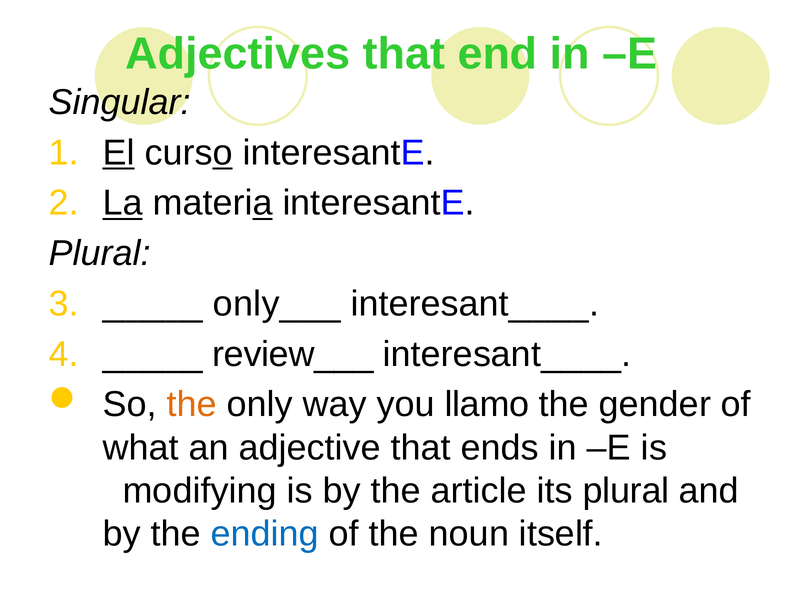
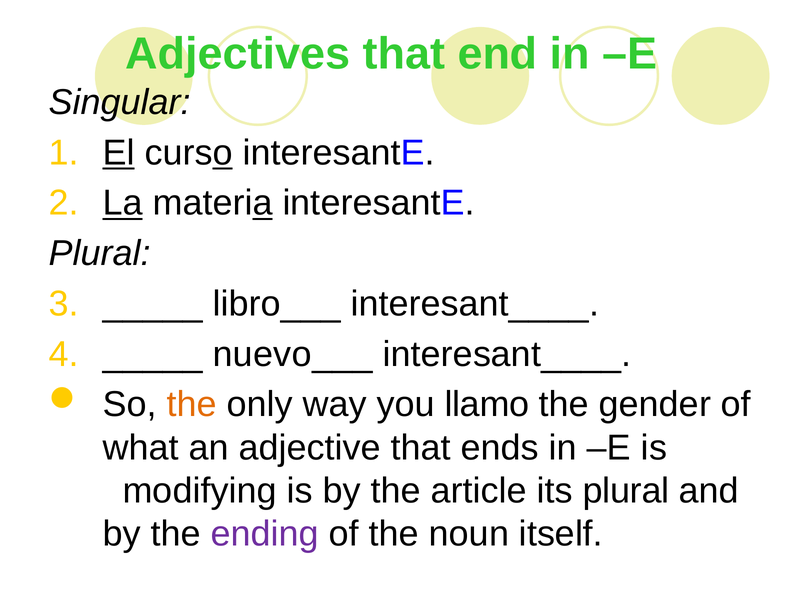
only___: only___ -> libro___
review___: review___ -> nuevo___
ending colour: blue -> purple
